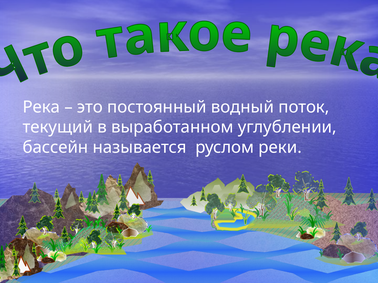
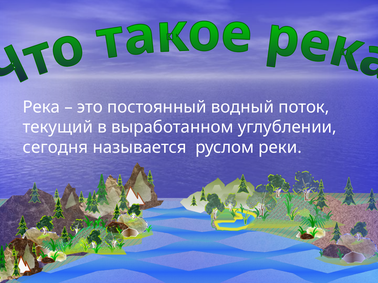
бассейн: бассейн -> сегодня
